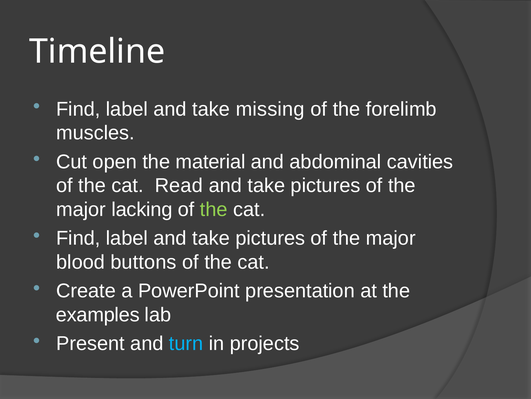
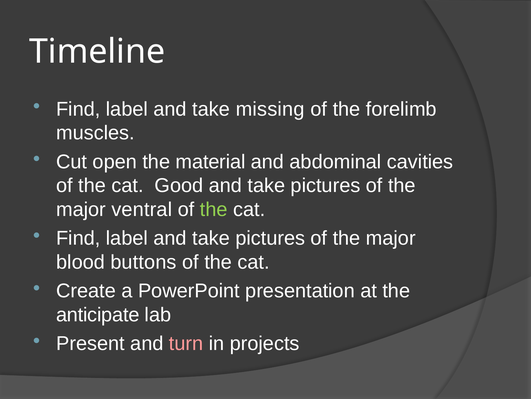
Read: Read -> Good
lacking: lacking -> ventral
examples: examples -> anticipate
turn colour: light blue -> pink
